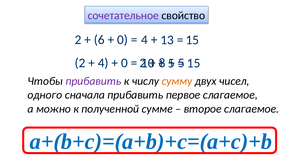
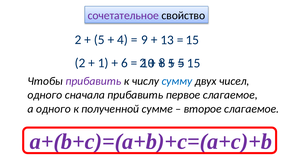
6 at (99, 40): 6 -> 5
0 at (123, 40): 0 -> 4
4 at (145, 40): 4 -> 9
4 at (103, 63): 4 -> 1
0 at (124, 63): 0 -> 6
сумму colour: orange -> blue
а можно: можно -> одного
a+(b+c)=(a+b)+c=(a+c)+b colour: blue -> purple
